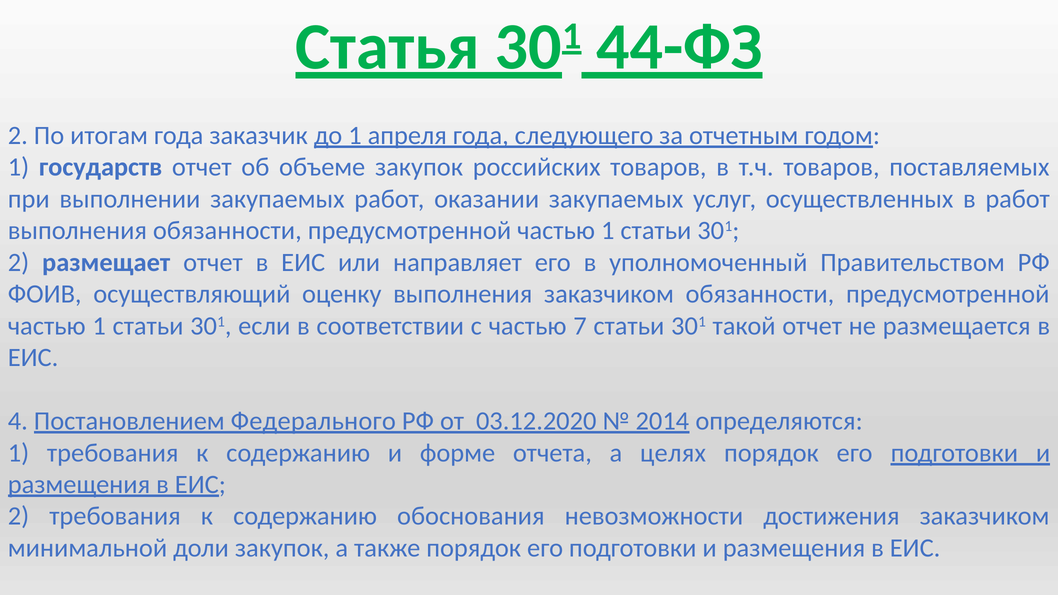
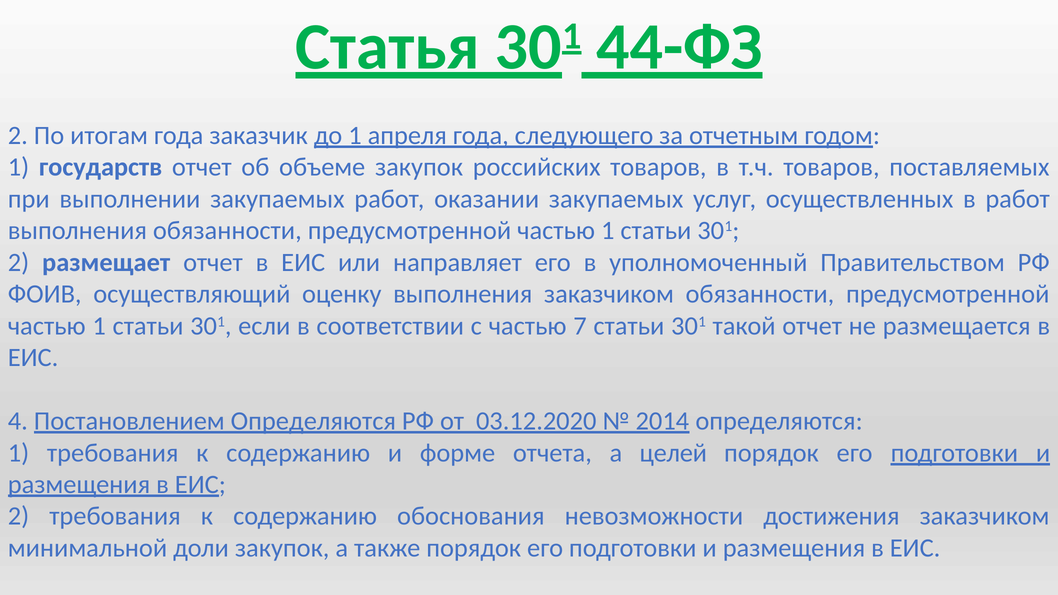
Постановлением Федерального: Федерального -> Определяются
целях: целях -> целей
